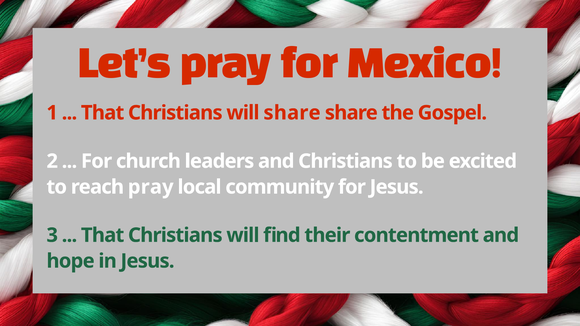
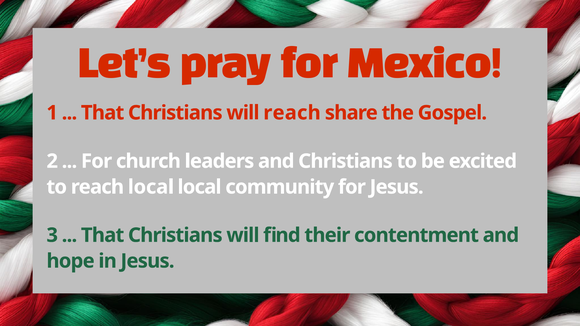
will share: share -> reach
reach pray: pray -> local
